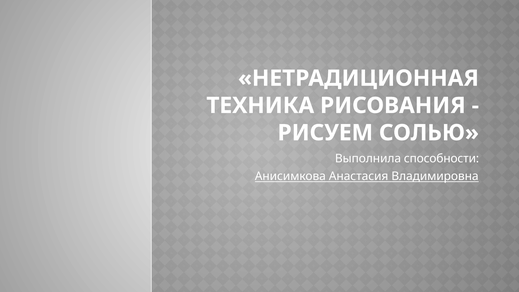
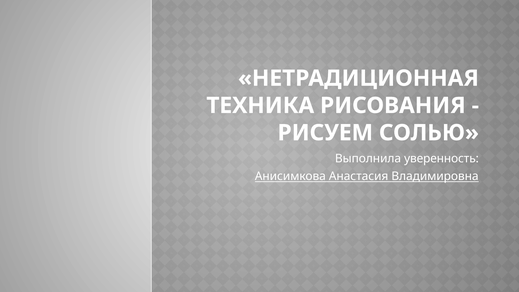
способности: способности -> уверенность
